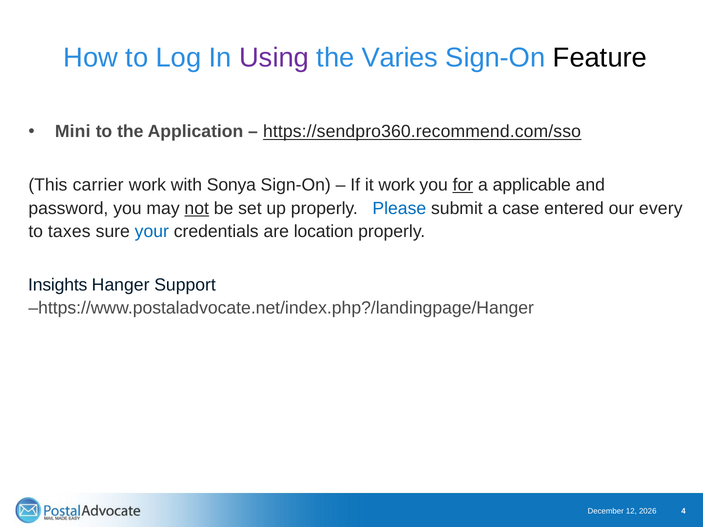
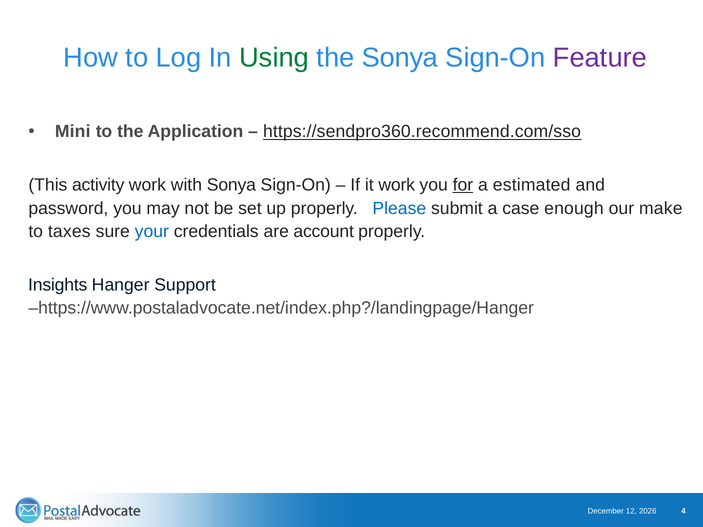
Using colour: purple -> green
the Varies: Varies -> Sonya
Feature colour: black -> purple
carrier: carrier -> activity
applicable: applicable -> estimated
not underline: present -> none
entered: entered -> enough
every: every -> make
location: location -> account
